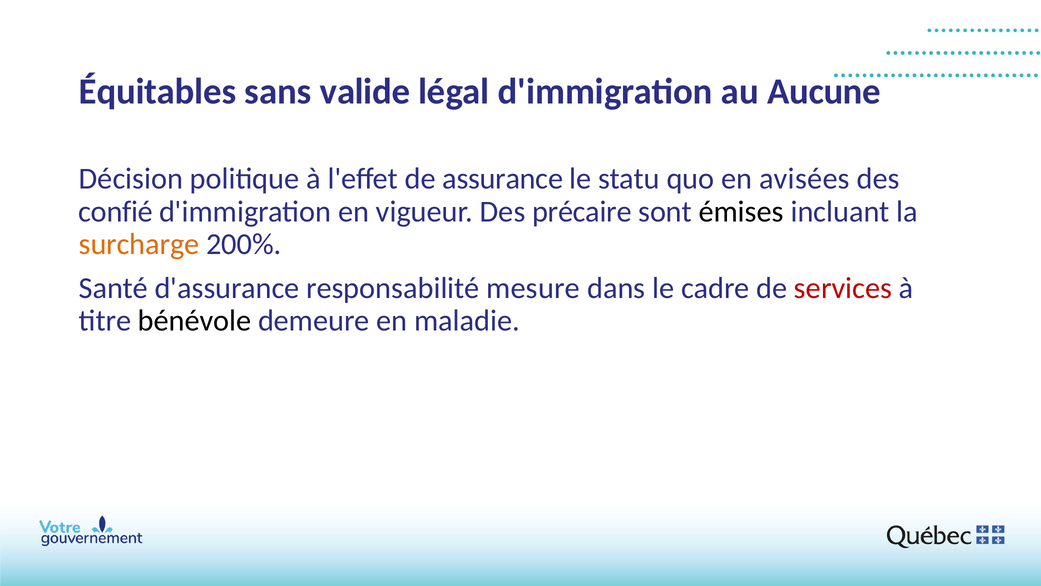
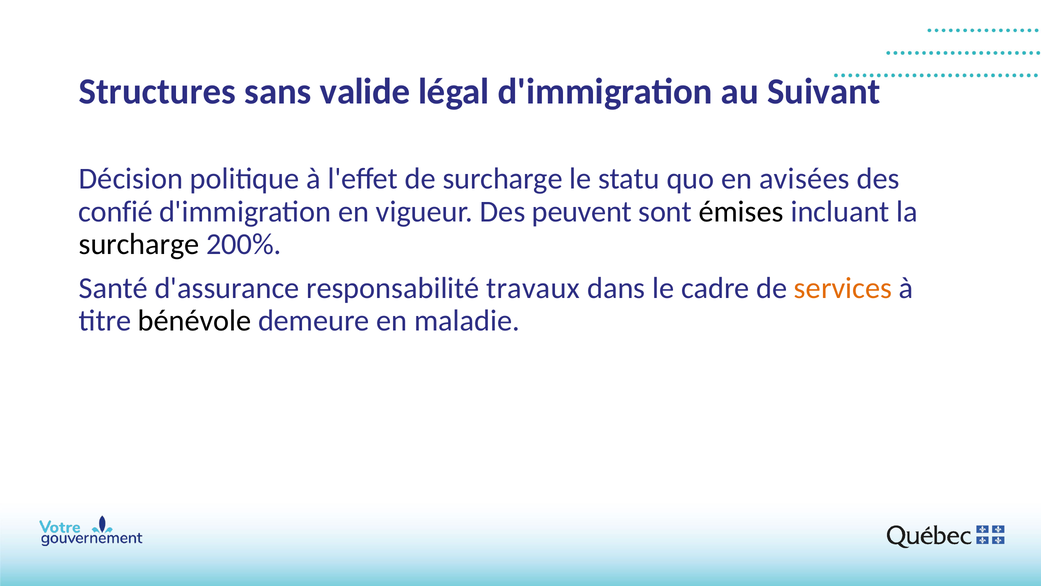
Équitables: Équitables -> Structures
Aucune: Aucune -> Suivant
de assurance: assurance -> surcharge
précaire: précaire -> peuvent
surcharge at (139, 244) colour: orange -> black
mesure: mesure -> travaux
services colour: red -> orange
